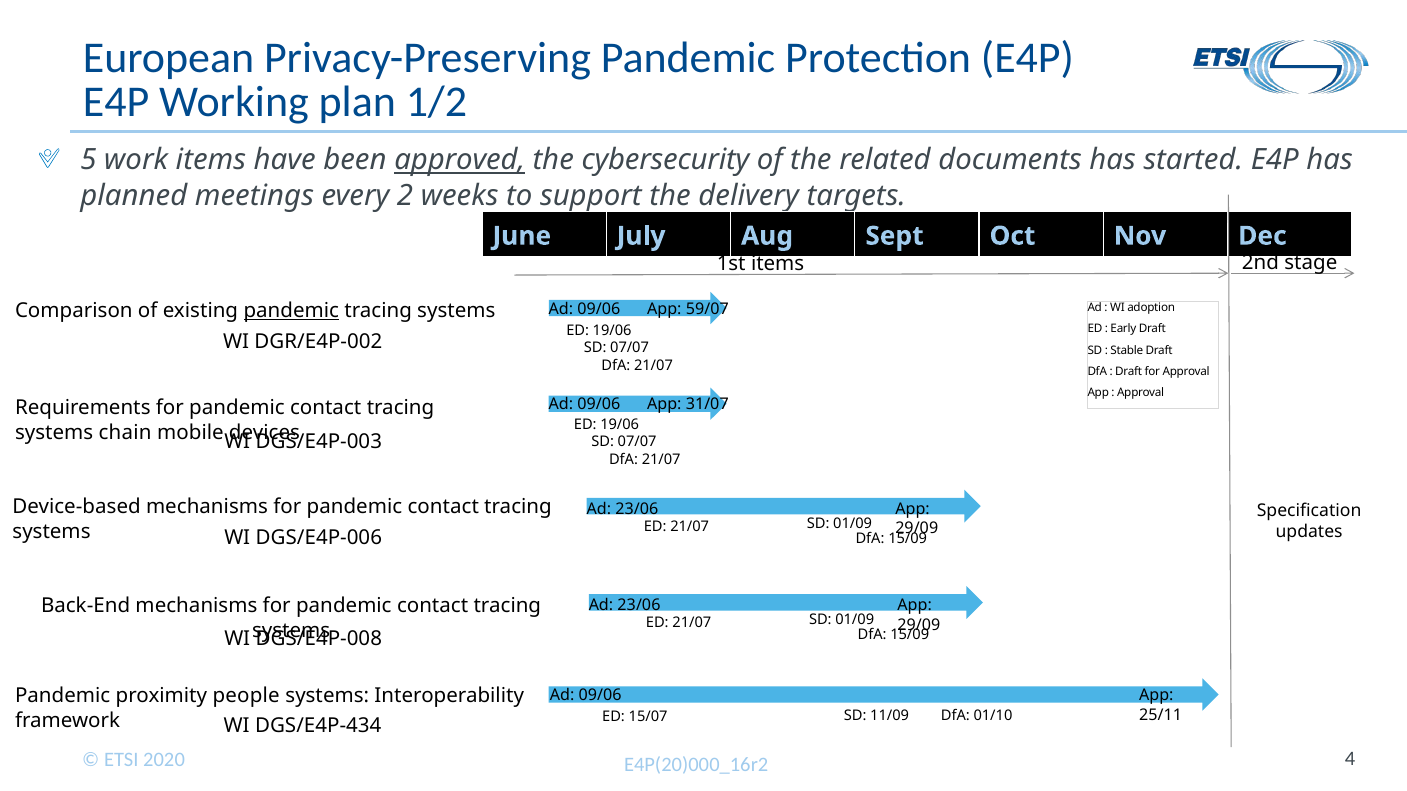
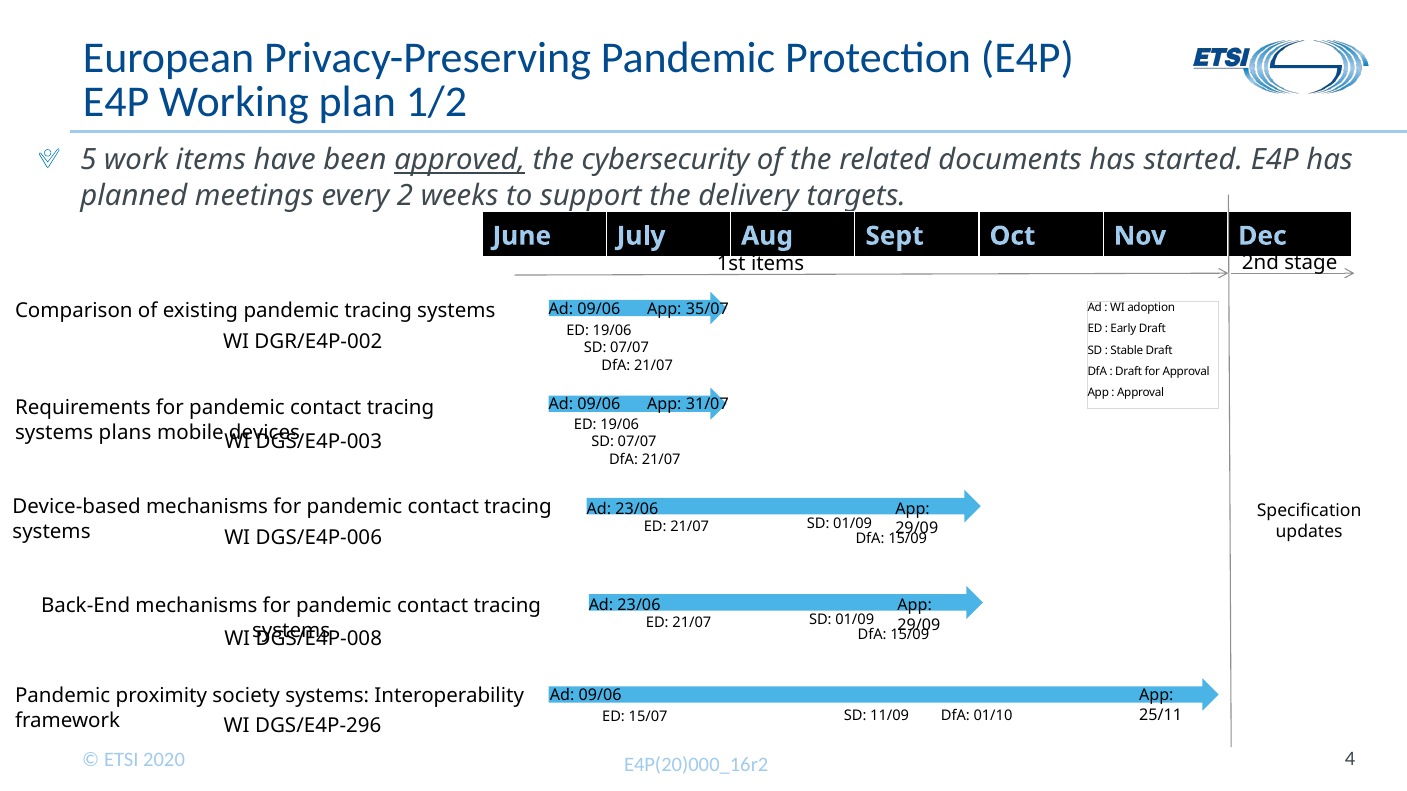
59/07: 59/07 -> 35/07
pandemic at (291, 311) underline: present -> none
chain: chain -> plans
people: people -> society
DGS/E4P-434: DGS/E4P-434 -> DGS/E4P-296
